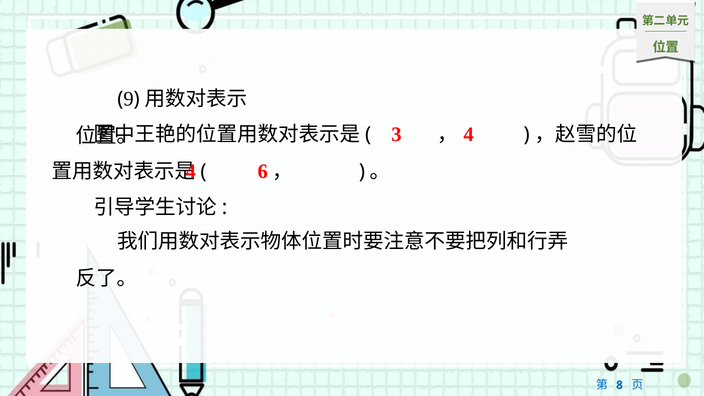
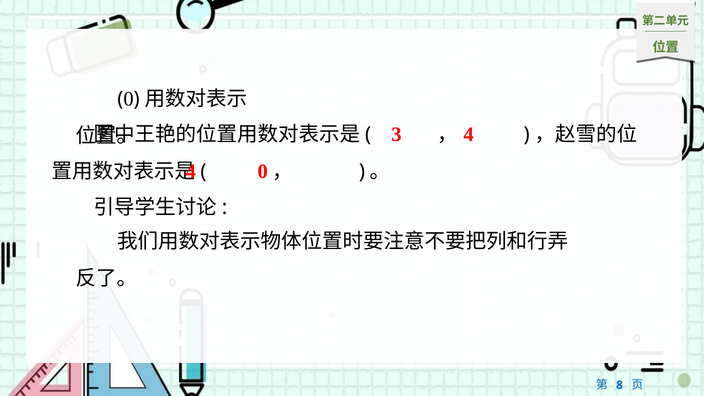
9 at (129, 99): 9 -> 0
6 at (263, 171): 6 -> 0
